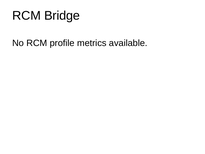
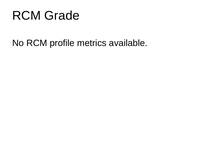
Bridge: Bridge -> Grade
